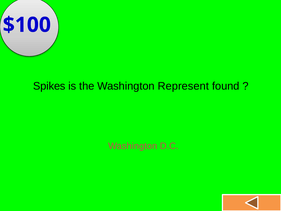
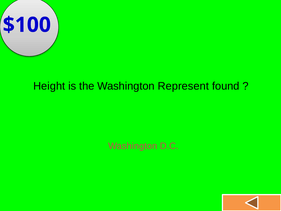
Spikes: Spikes -> Height
